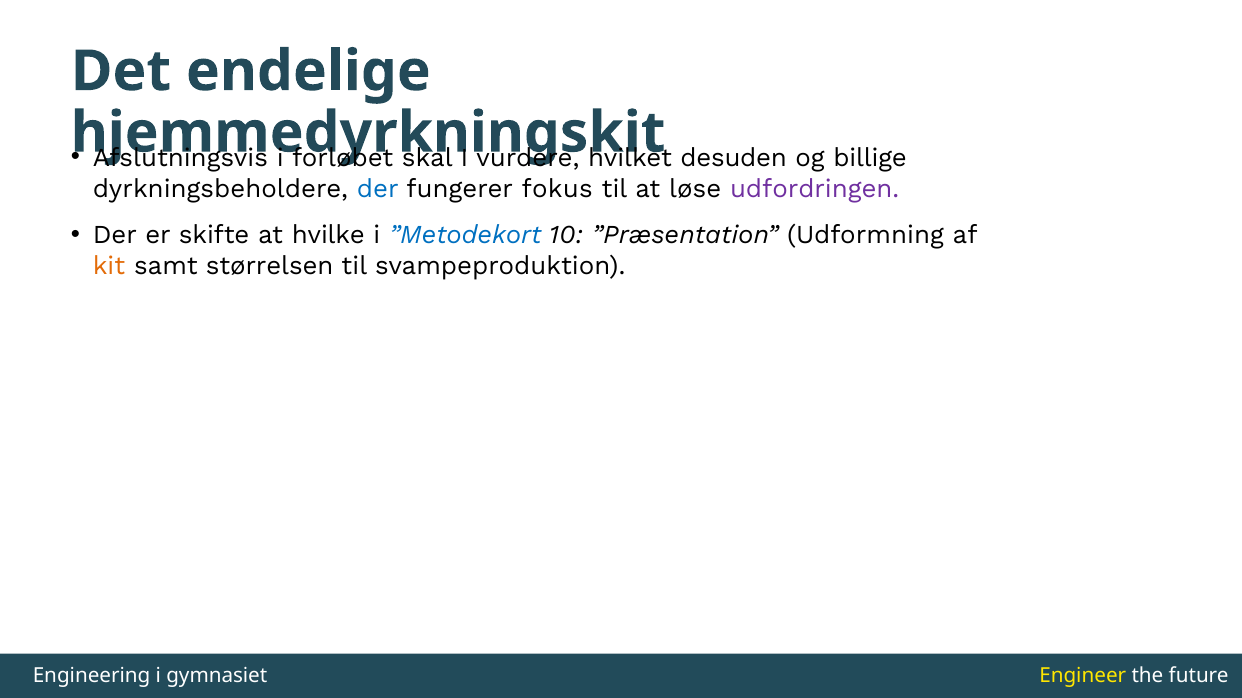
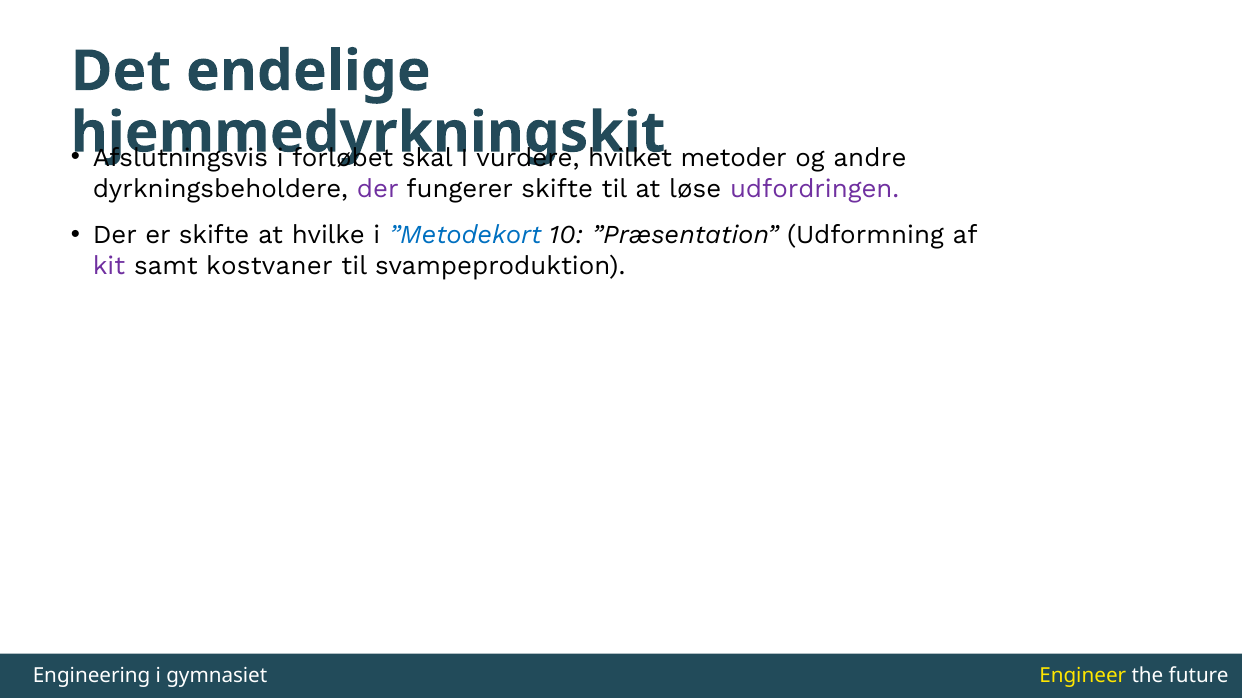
desuden: desuden -> metoder
billige: billige -> andre
der at (378, 189) colour: blue -> purple
fungerer fokus: fokus -> skifte
kit colour: orange -> purple
størrelsen: størrelsen -> kostvaner
